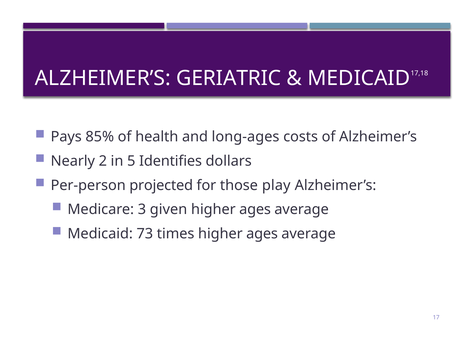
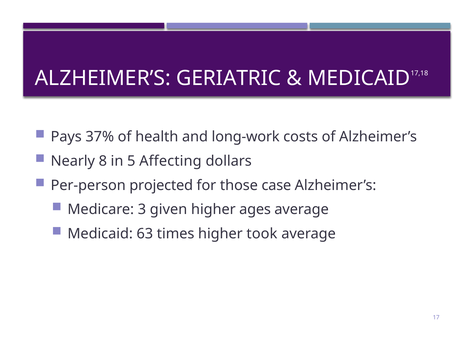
85%: 85% -> 37%
long-ages: long-ages -> long-work
2: 2 -> 8
Identifies: Identifies -> Affecting
play: play -> case
73: 73 -> 63
times higher ages: ages -> took
